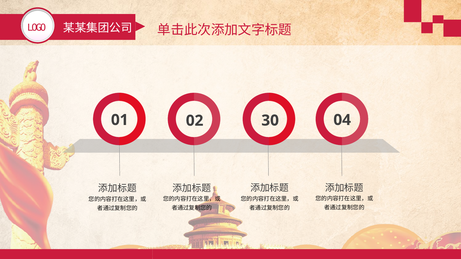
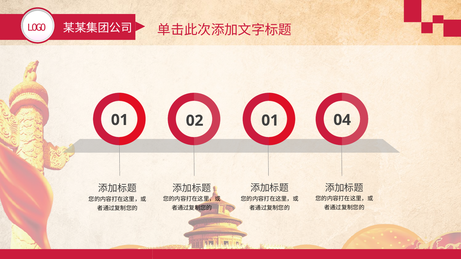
01 30: 30 -> 01
